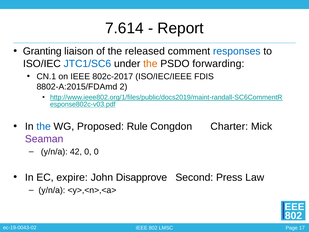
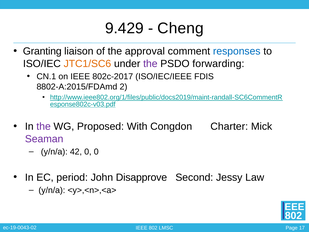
7.614: 7.614 -> 9.429
Report: Report -> Cheng
released: released -> approval
JTC1/SC6 colour: blue -> orange
the at (150, 64) colour: orange -> purple
the at (44, 126) colour: blue -> purple
Rule: Rule -> With
expire: expire -> period
Press: Press -> Jessy
